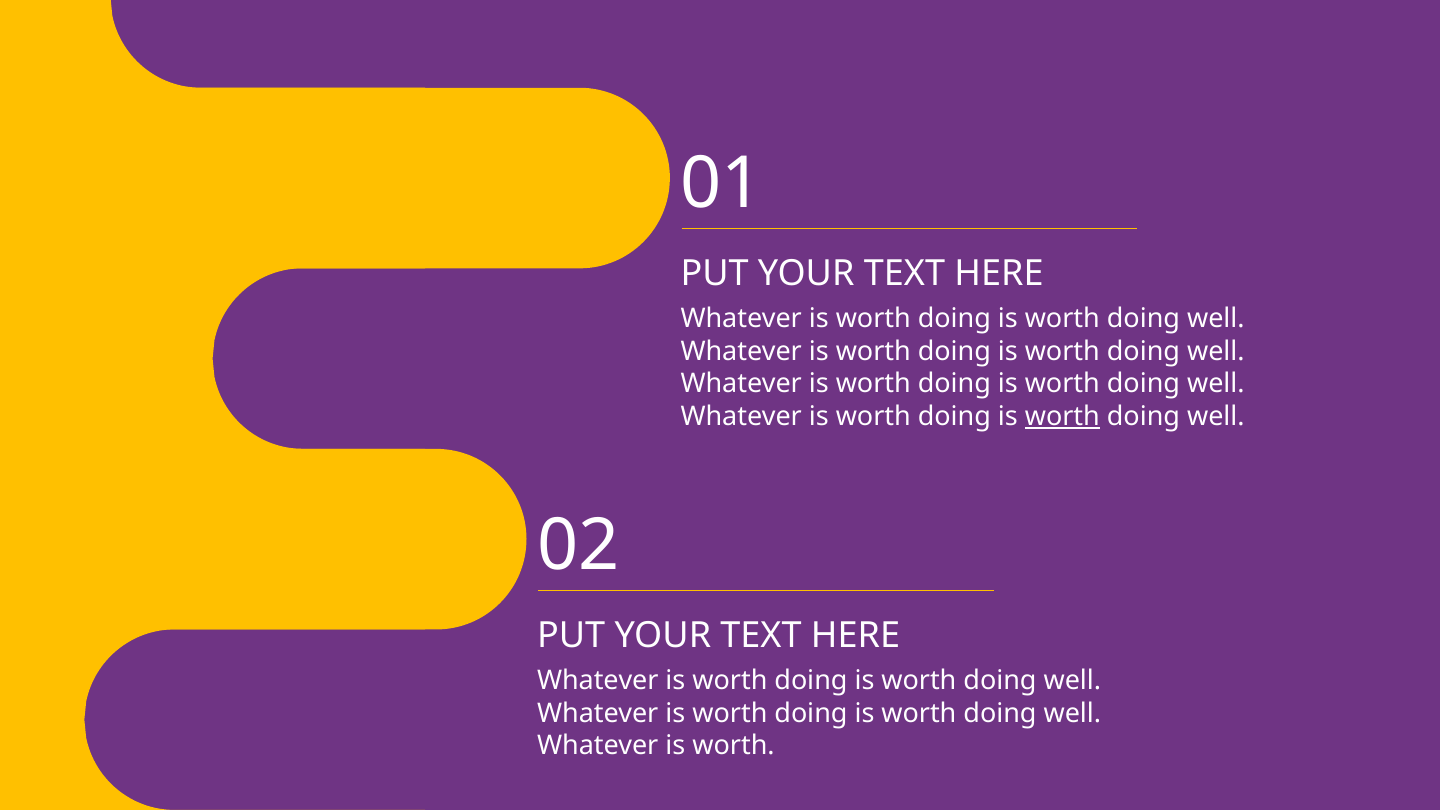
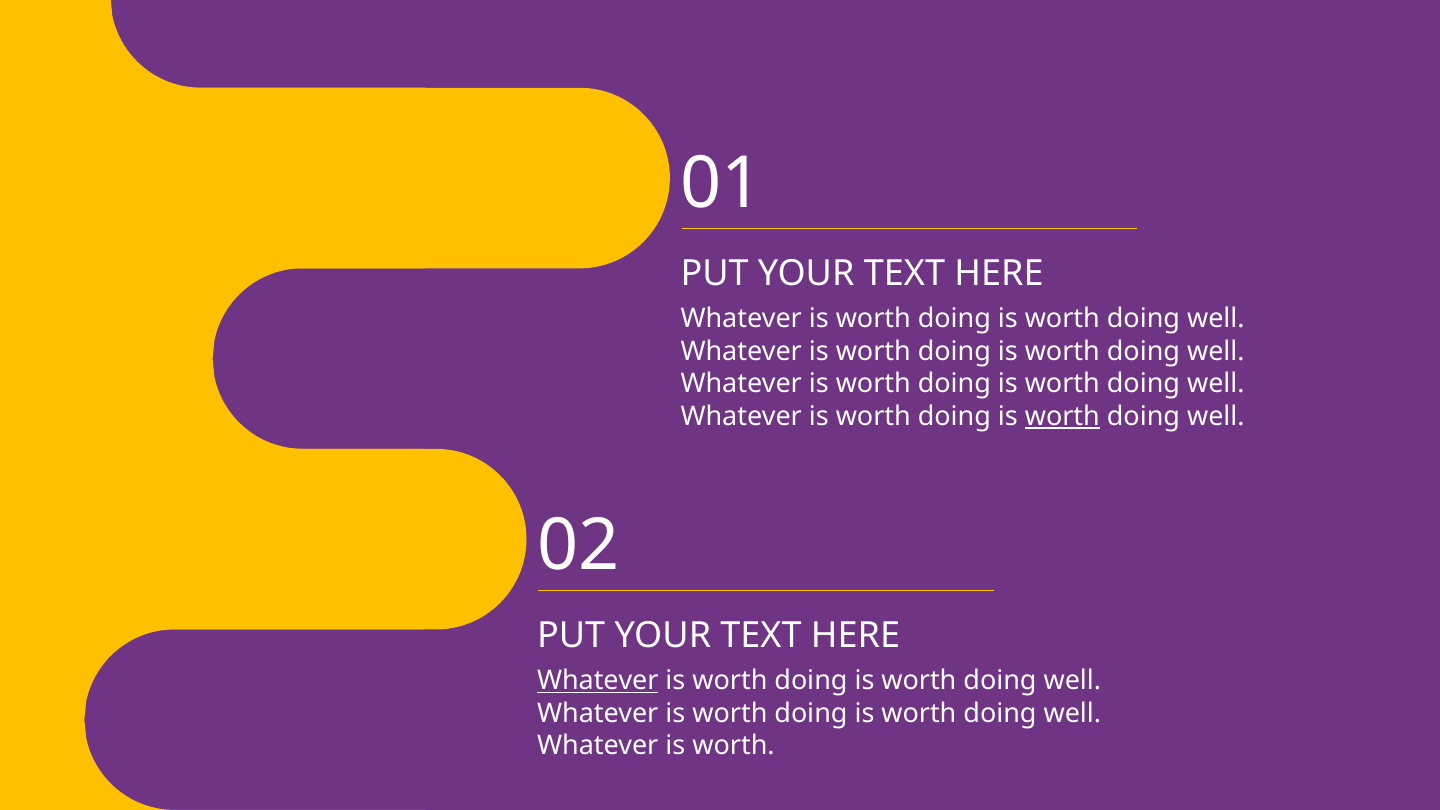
Whatever at (598, 681) underline: none -> present
